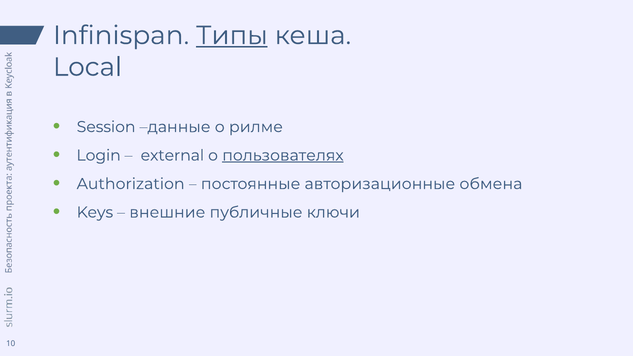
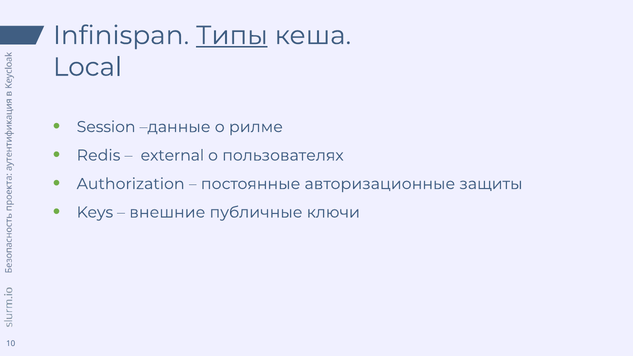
Login: Login -> Redis
пользователях underline: present -> none
обмена: обмена -> защиты
